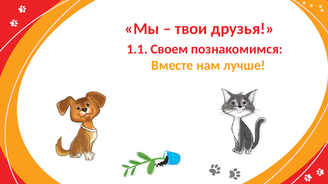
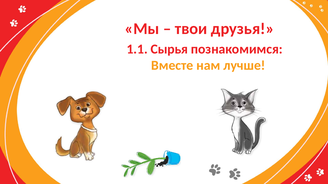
Своем: Своем -> Сырья
